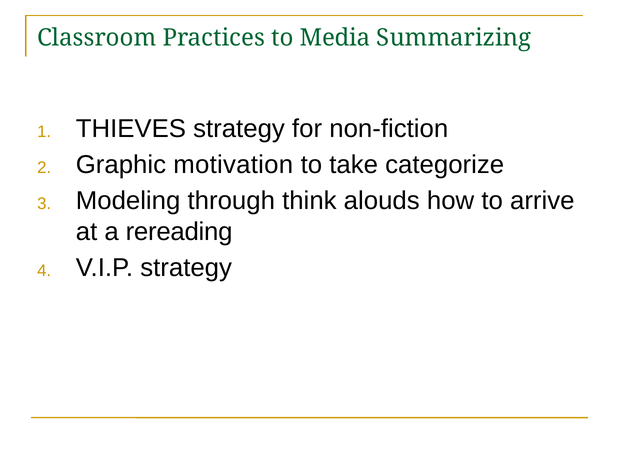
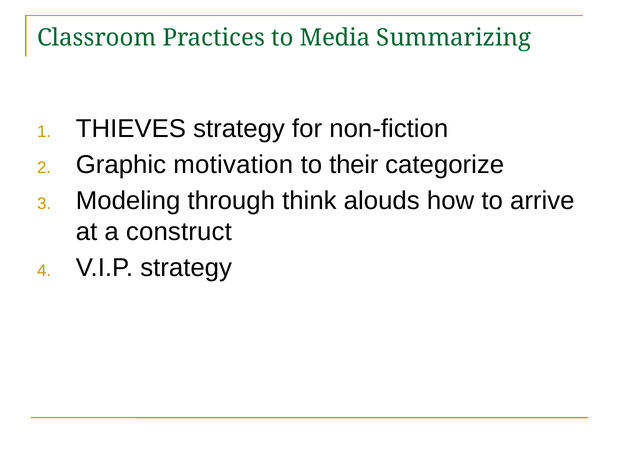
take: take -> their
rereading: rereading -> construct
